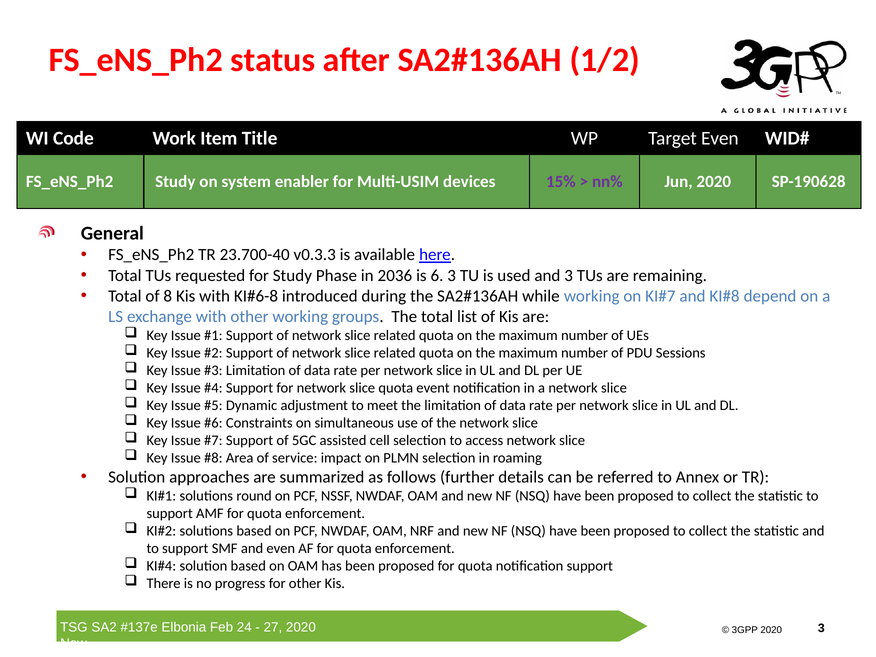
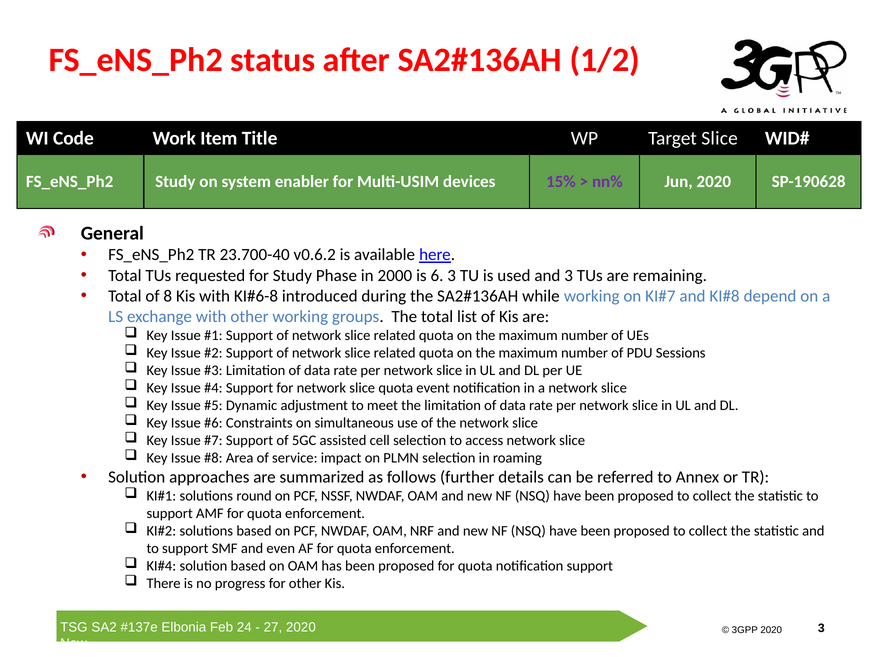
Target Even: Even -> Slice
v0.3.3: v0.3.3 -> v0.6.2
2036: 2036 -> 2000
